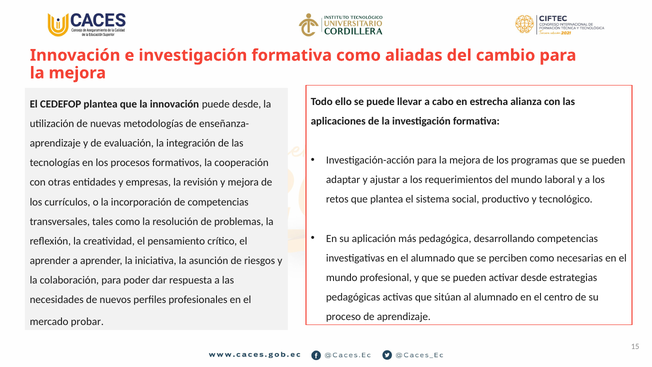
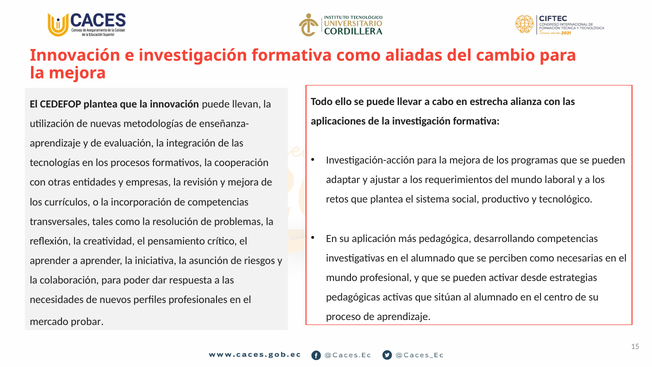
puede desde: desde -> llevan
